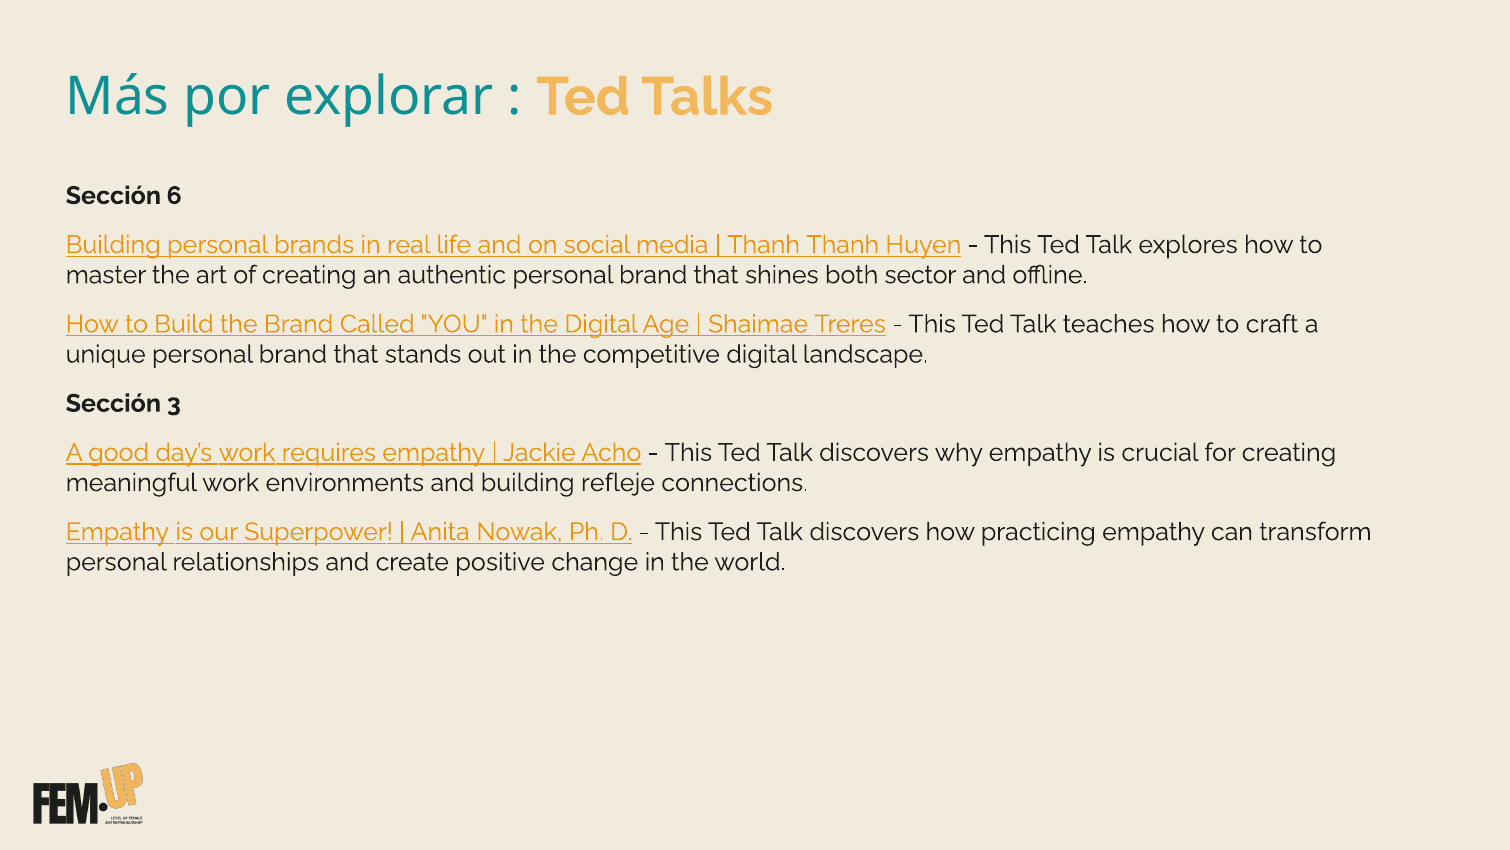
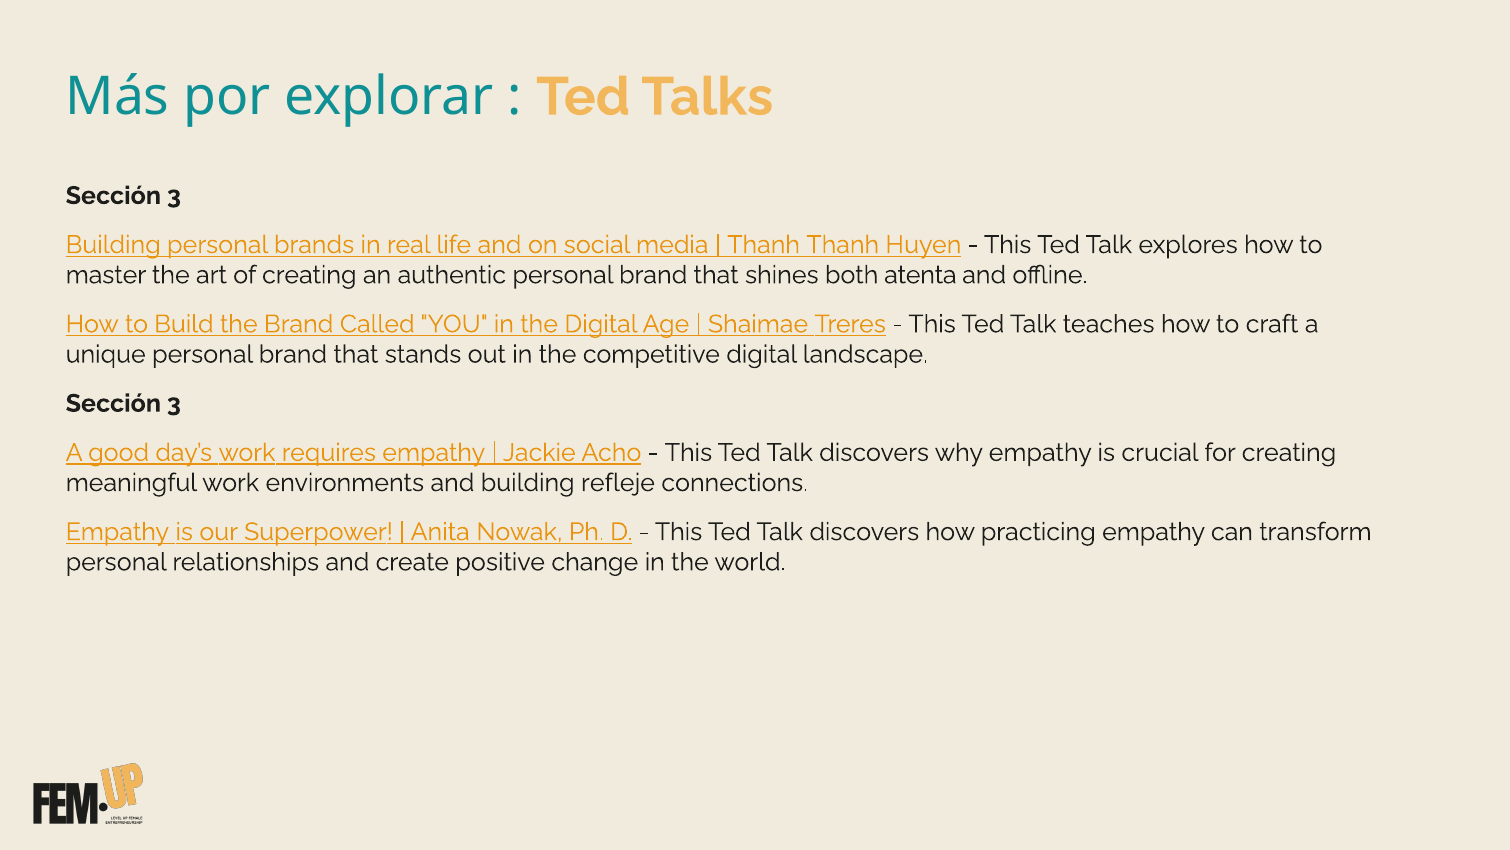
6 at (174, 196): 6 -> 3
sector: sector -> atenta
